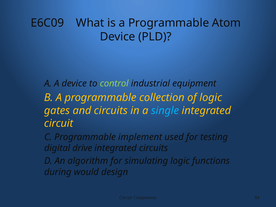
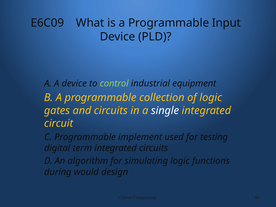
Atom: Atom -> Input
single colour: light blue -> white
drive: drive -> term
